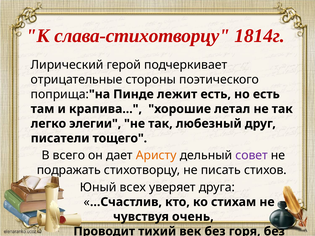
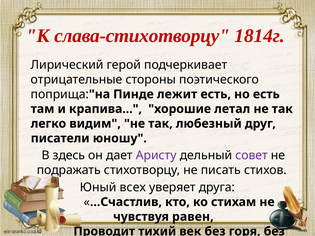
элегии: элегии -> видим
тощего: тощего -> юношу
всего: всего -> здесь
Аристу colour: orange -> purple
очень: очень -> равен
